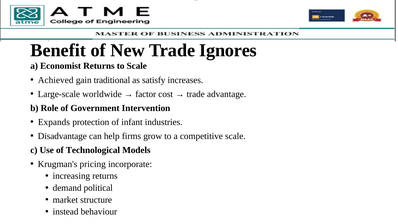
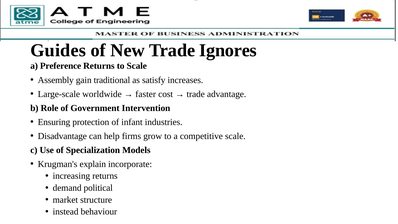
Benefit: Benefit -> Guides
Economist: Economist -> Preference
Achieved: Achieved -> Assembly
factor: factor -> faster
Expands: Expands -> Ensuring
Technological: Technological -> Specialization
pricing: pricing -> explain
